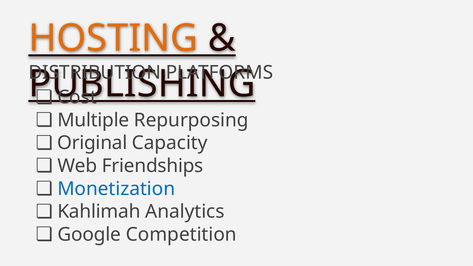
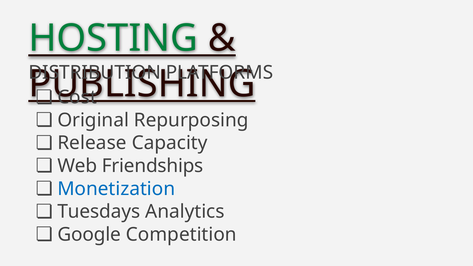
HOSTING colour: orange -> green
Multiple: Multiple -> Original
Original: Original -> Release
Kahlimah: Kahlimah -> Tuesdays
